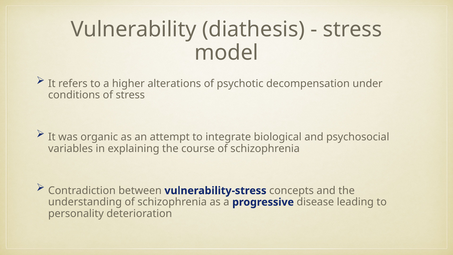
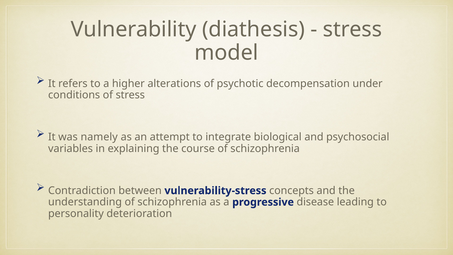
organic: organic -> namely
